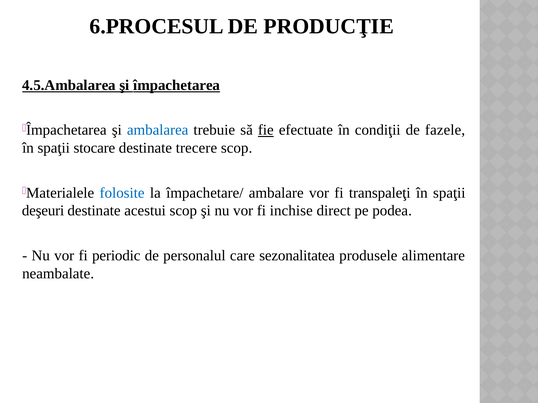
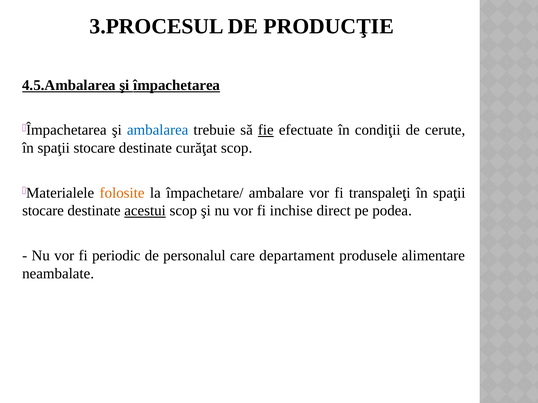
6.PROCESUL: 6.PROCESUL -> 3.PROCESUL
fazele: fazele -> cerute
trecere: trecere -> curăţat
folosite colour: blue -> orange
deşeuri at (43, 211): deşeuri -> stocare
acestui underline: none -> present
sezonalitatea: sezonalitatea -> departament
